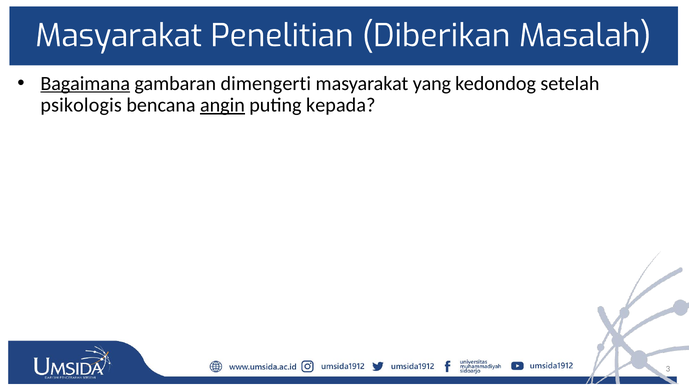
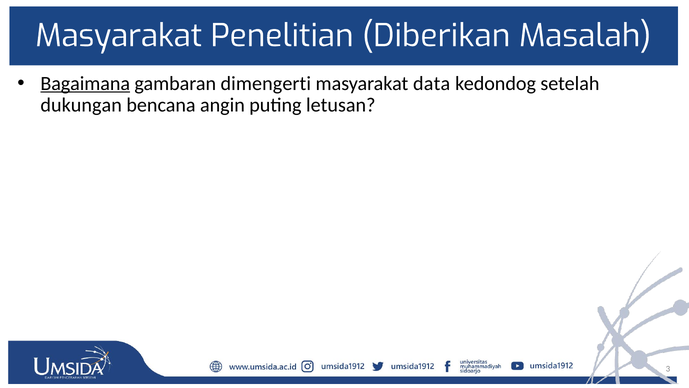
yang: yang -> data
psikologis: psikologis -> dukungan
angin underline: present -> none
kepada: kepada -> letusan
